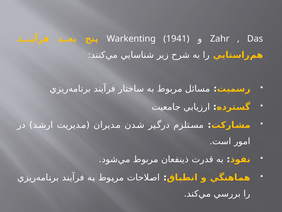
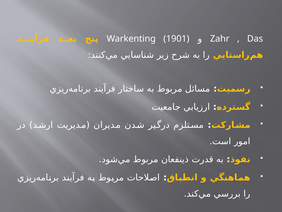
1941: 1941 -> 1901
